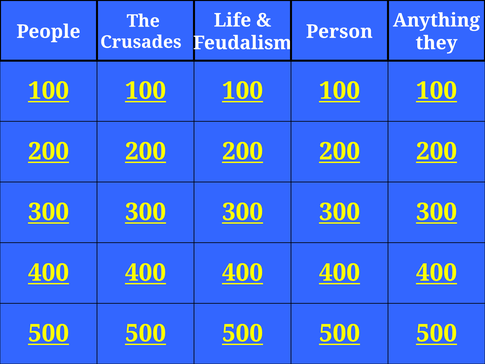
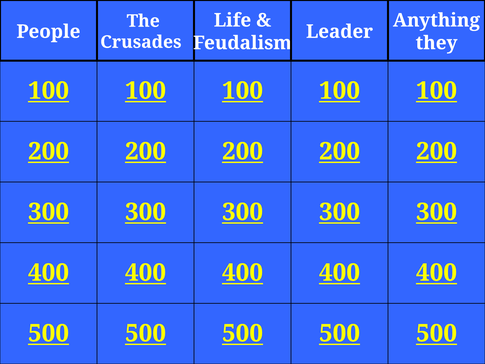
Person: Person -> Leader
